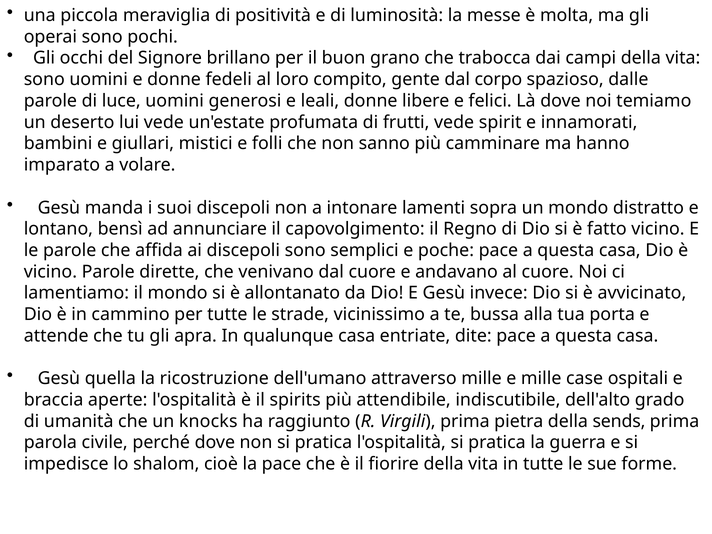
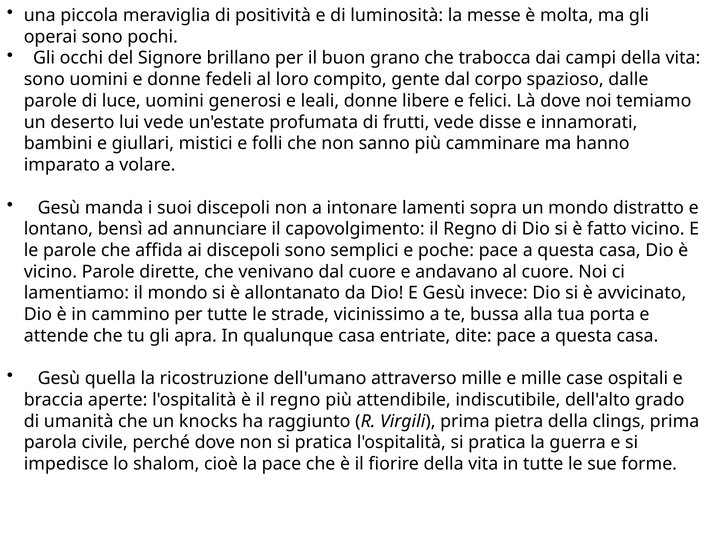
spirit: spirit -> disse
è il spirits: spirits -> regno
sends: sends -> clings
